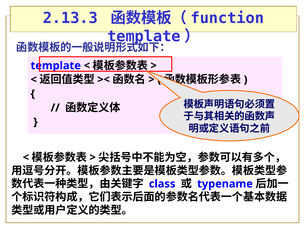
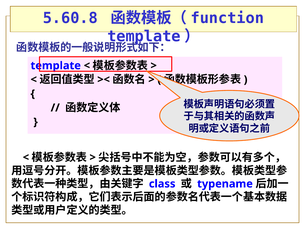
2.13.3: 2.13.3 -> 5.60.8
